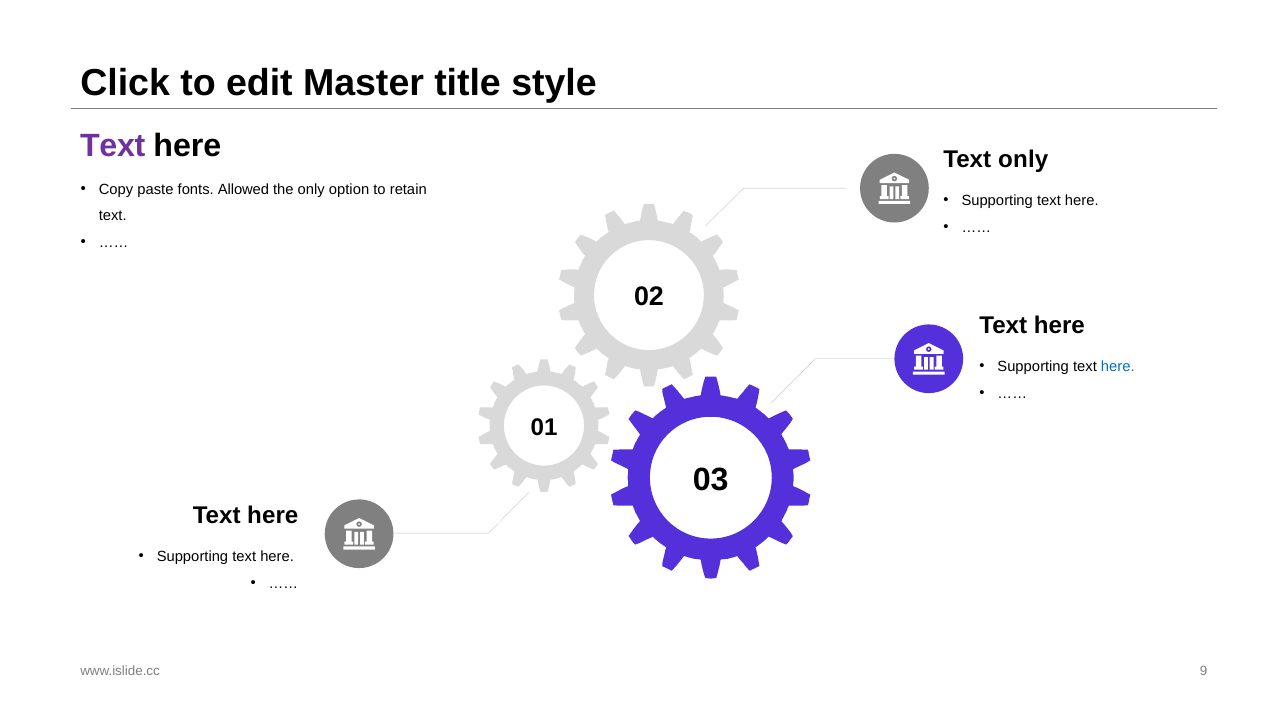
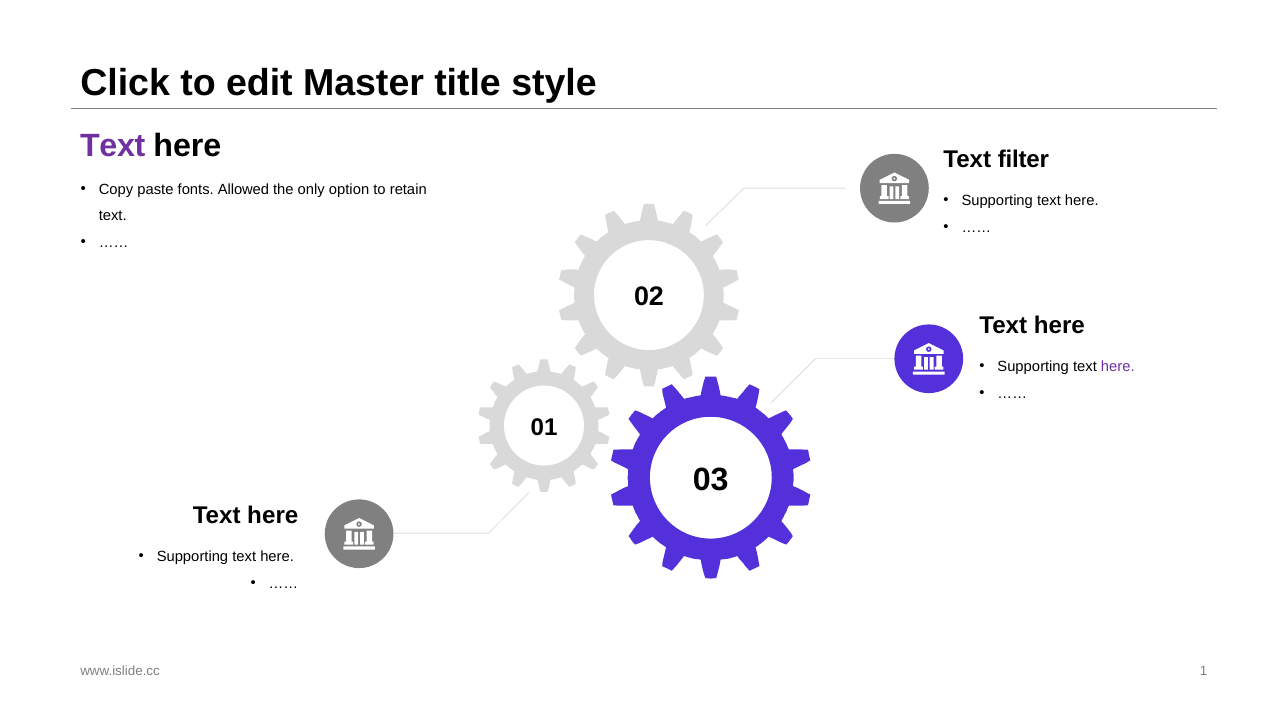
Text only: only -> filter
here at (1118, 367) colour: blue -> purple
9: 9 -> 1
